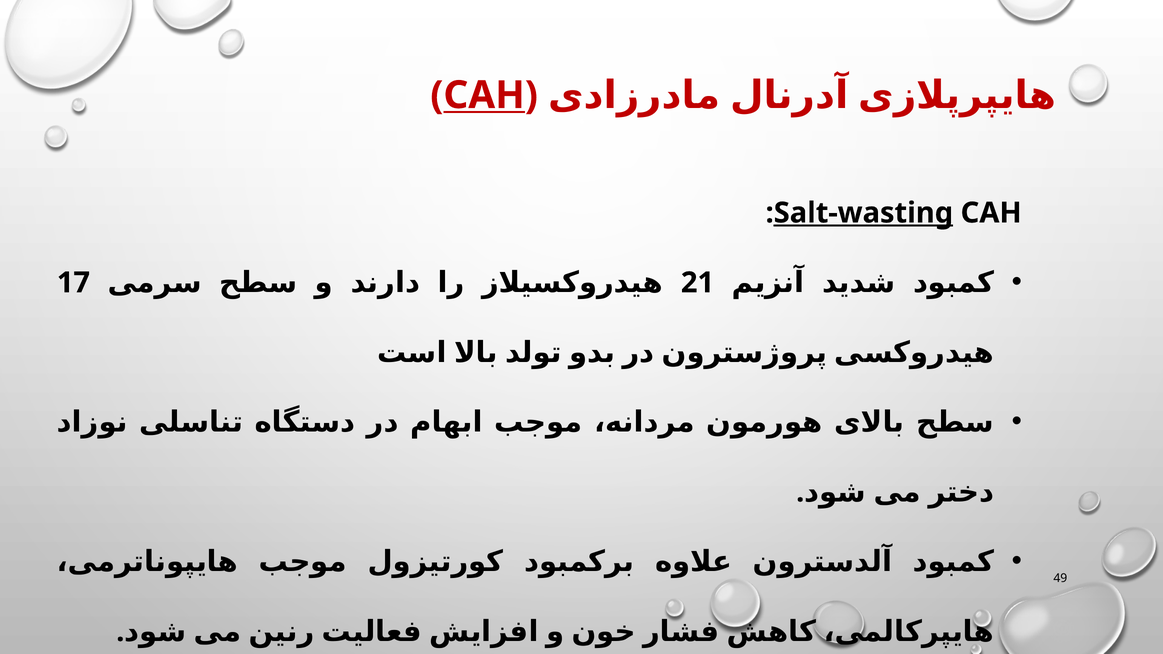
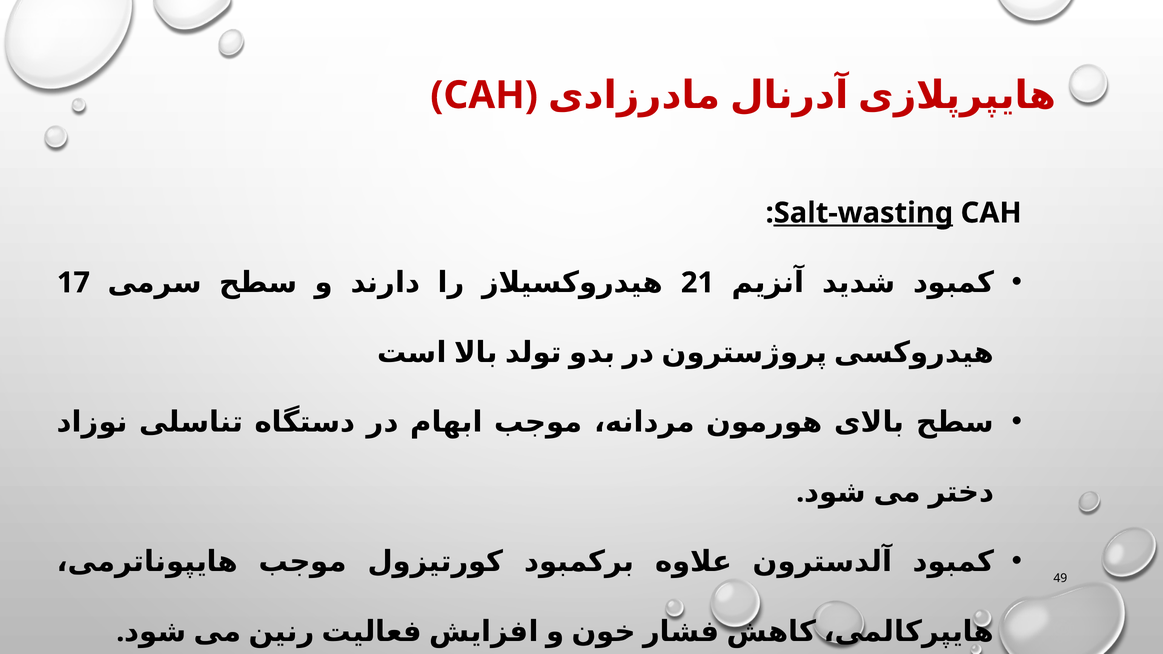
CAH at (484, 95) underline: present -> none
